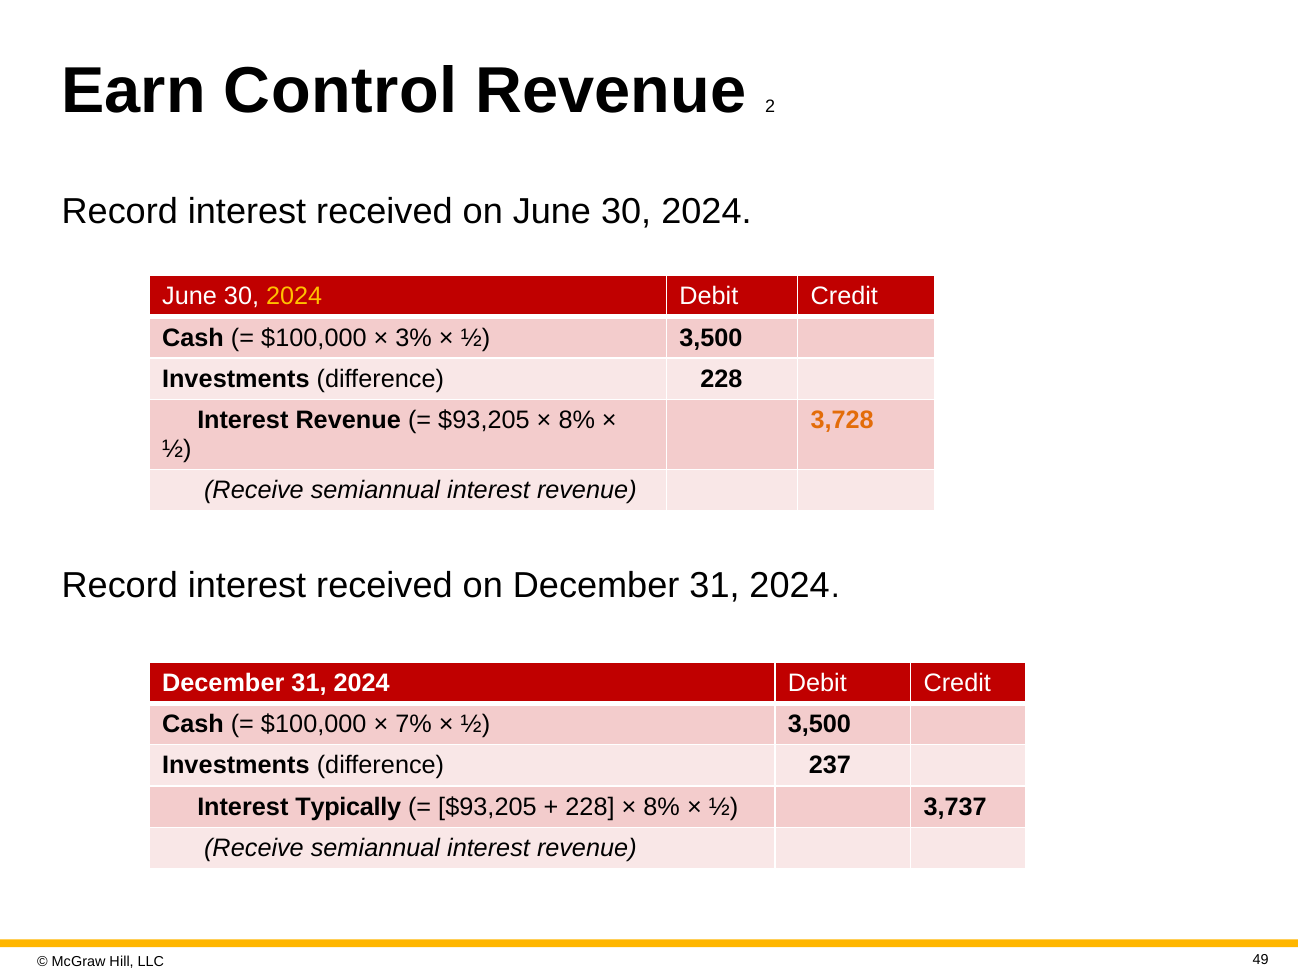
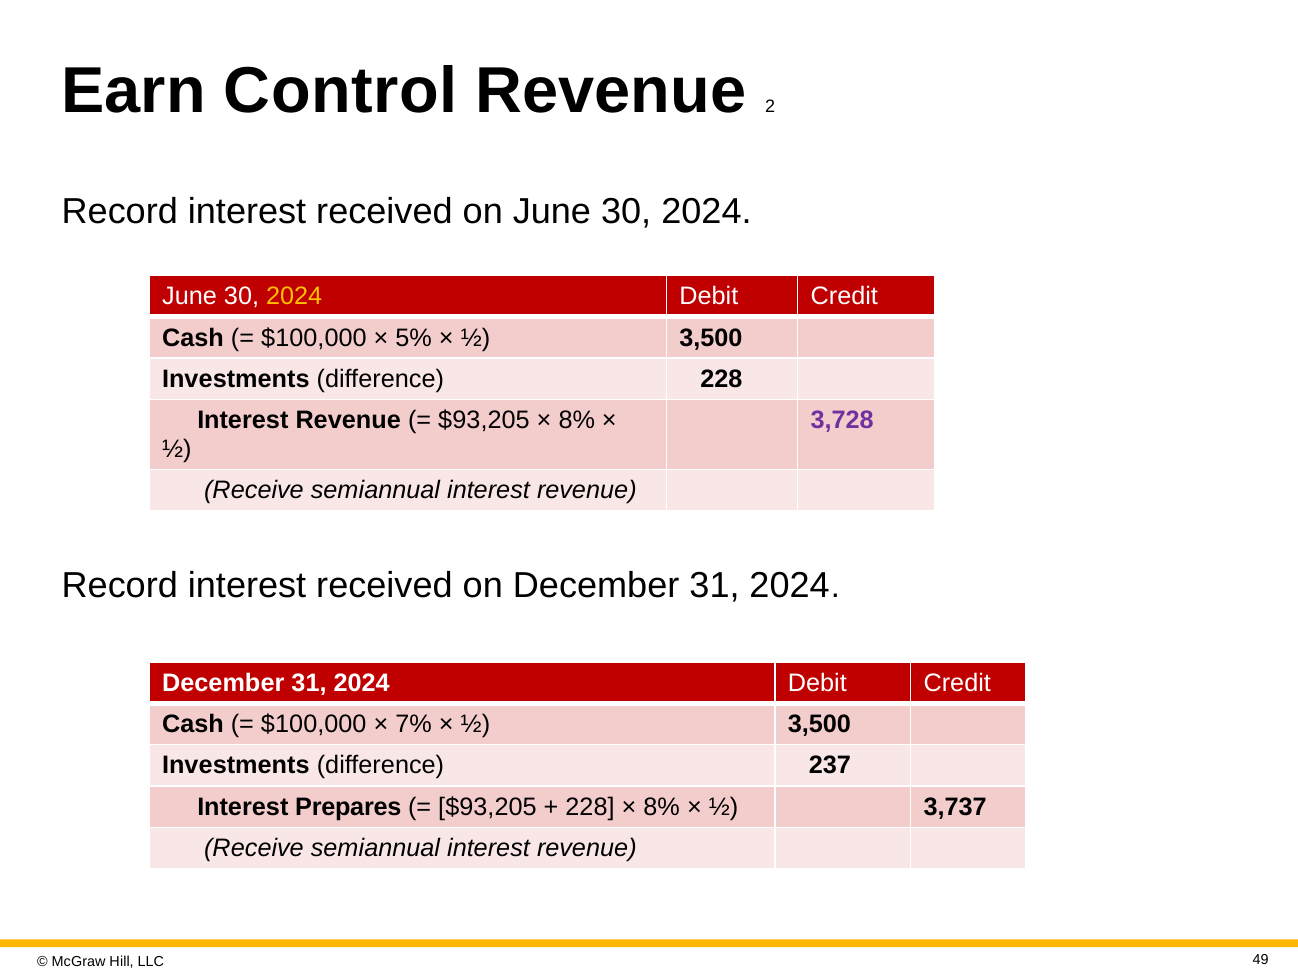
3%: 3% -> 5%
3,728 colour: orange -> purple
Typically: Typically -> Prepares
